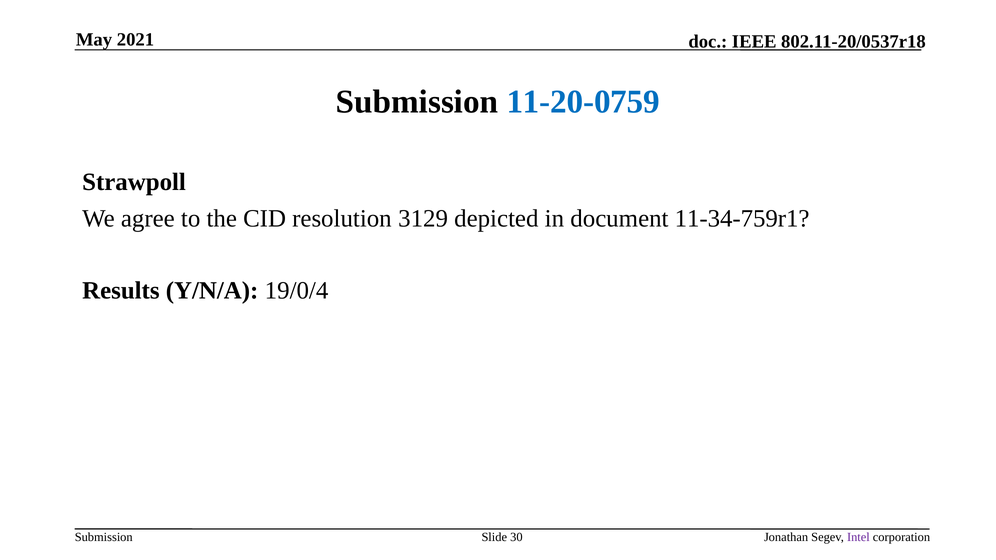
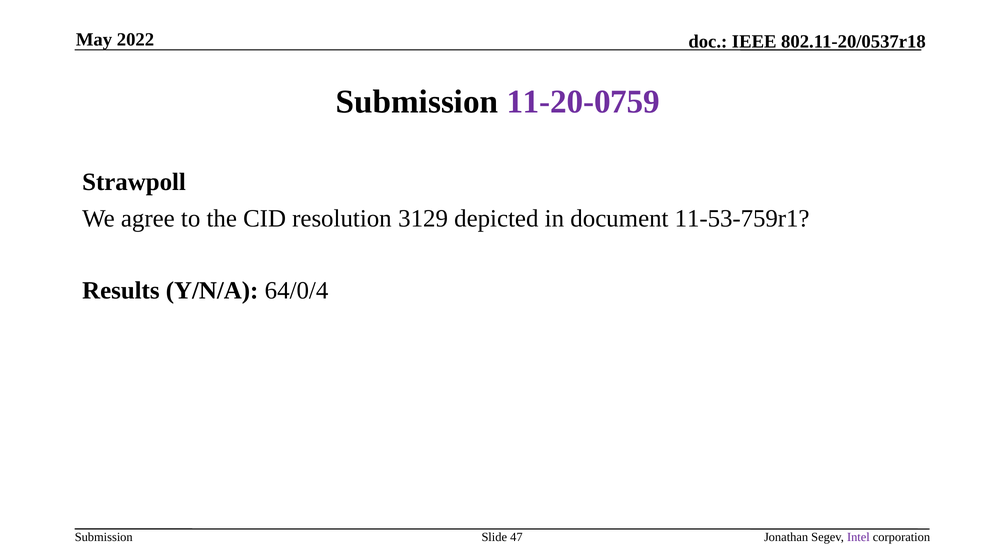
2021: 2021 -> 2022
11-20-0759 colour: blue -> purple
11-34-759r1: 11-34-759r1 -> 11-53-759r1
19/0/4: 19/0/4 -> 64/0/4
30: 30 -> 47
